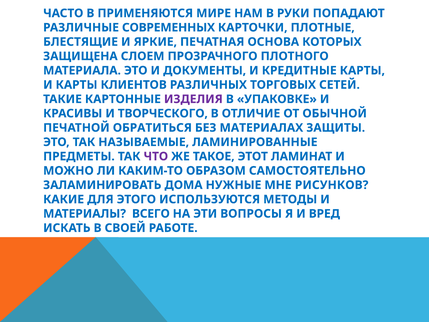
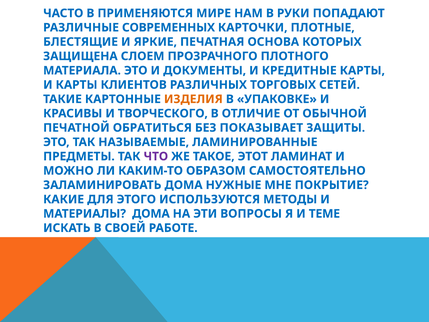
ИЗДЕЛИЯ colour: purple -> orange
МАТЕРИАЛАХ: МАТЕРИАЛАХ -> ПОКАЗЫВАЕТ
РИСУНКОВ: РИСУНКОВ -> ПОКРЫТИЕ
МАТЕРИАЛЫ ВСЕГО: ВСЕГО -> ДОМА
ВРЕД: ВРЕД -> ТЕМЕ
